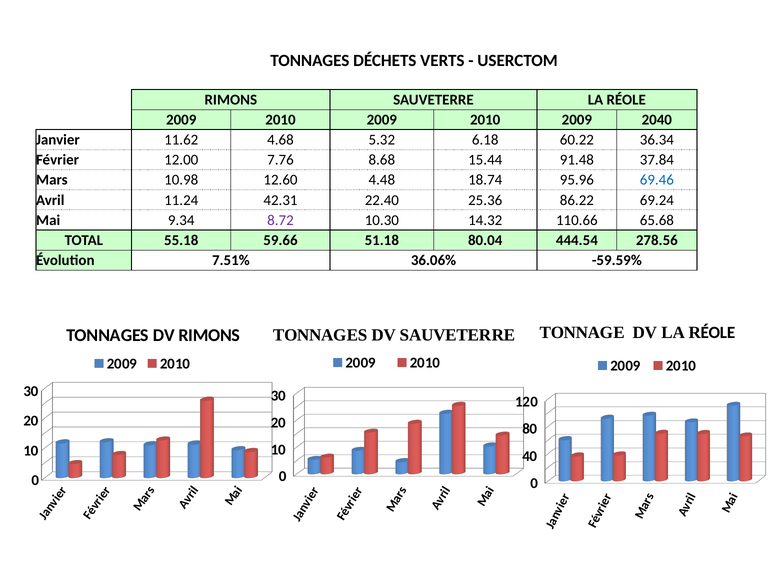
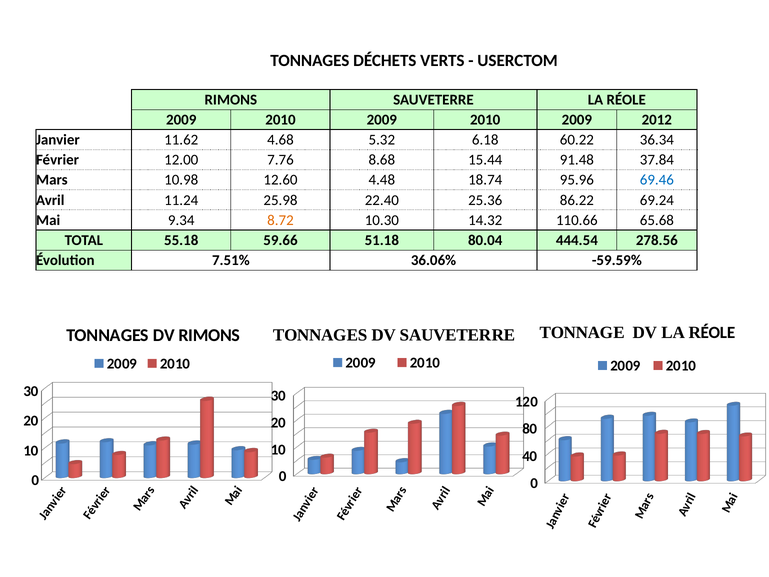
2040: 2040 -> 2012
42.31: 42.31 -> 25.98
8.72 colour: purple -> orange
